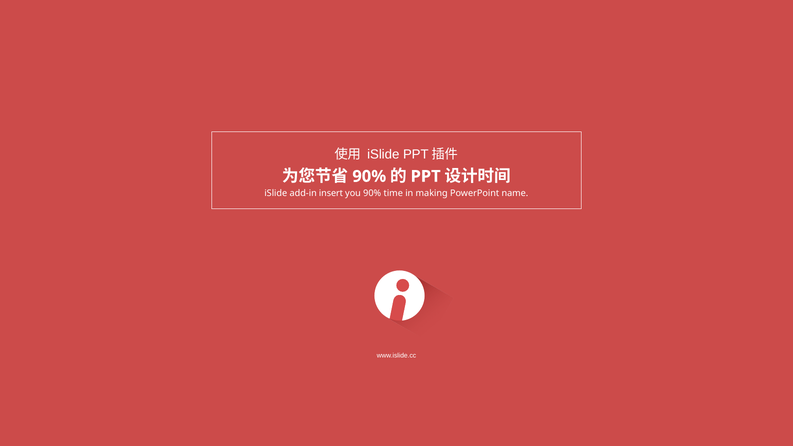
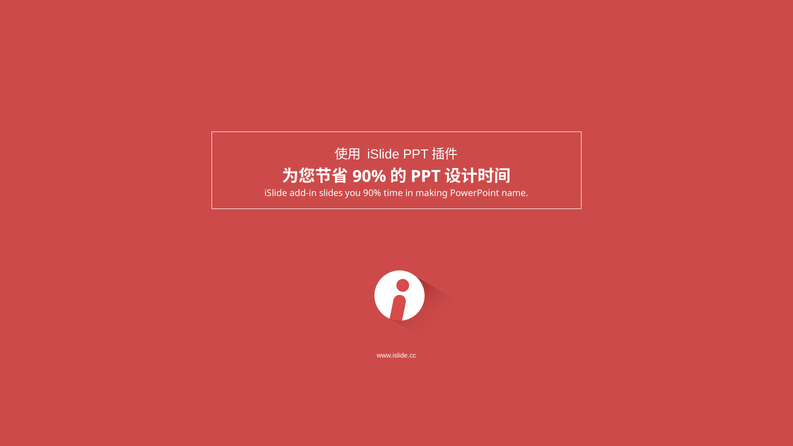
insert: insert -> slides
